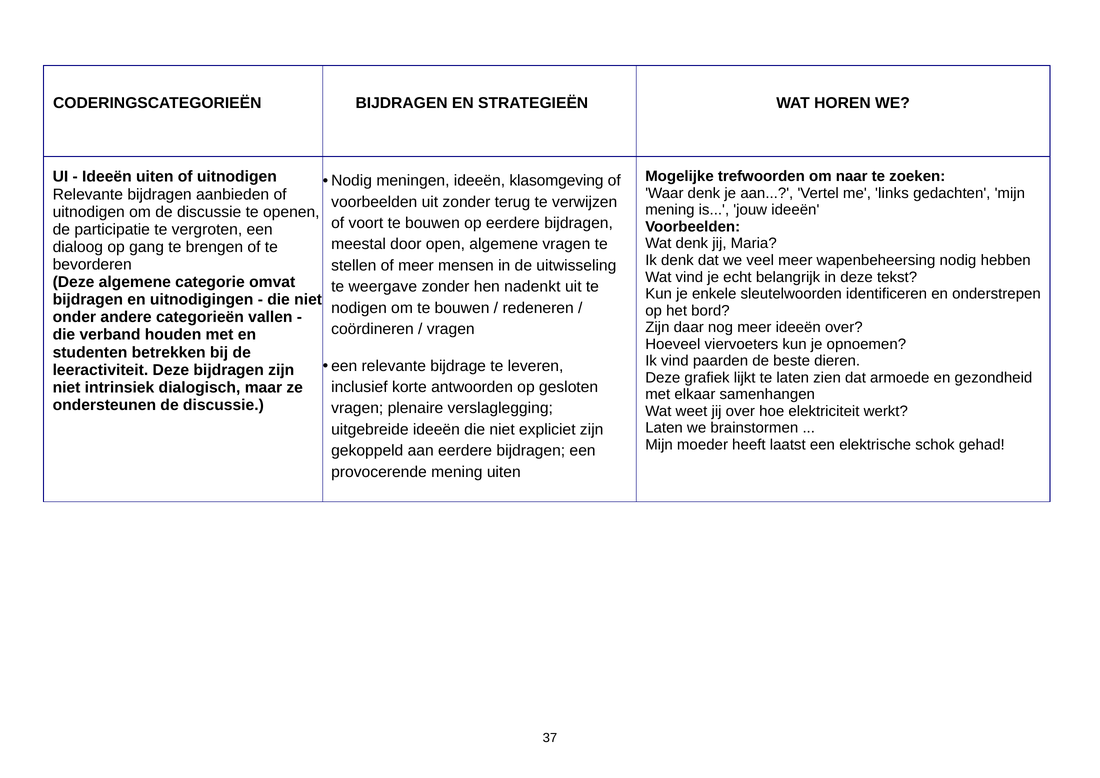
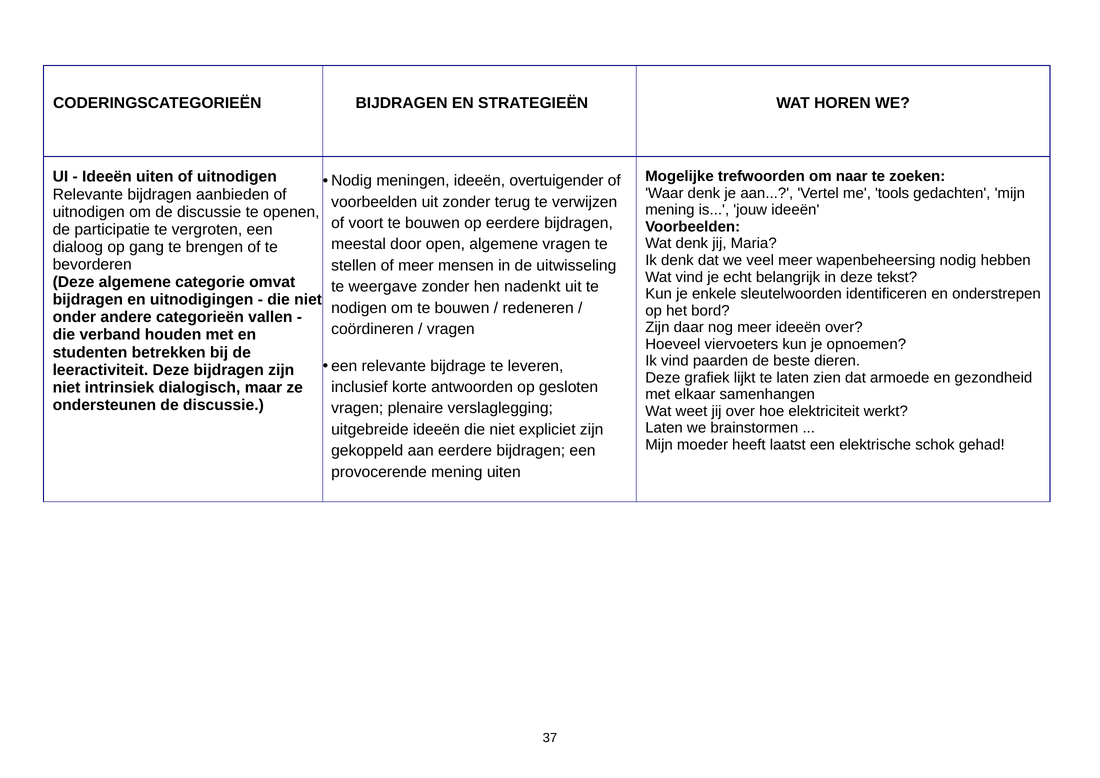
klasomgeving: klasomgeving -> overtuigender
links: links -> tools
